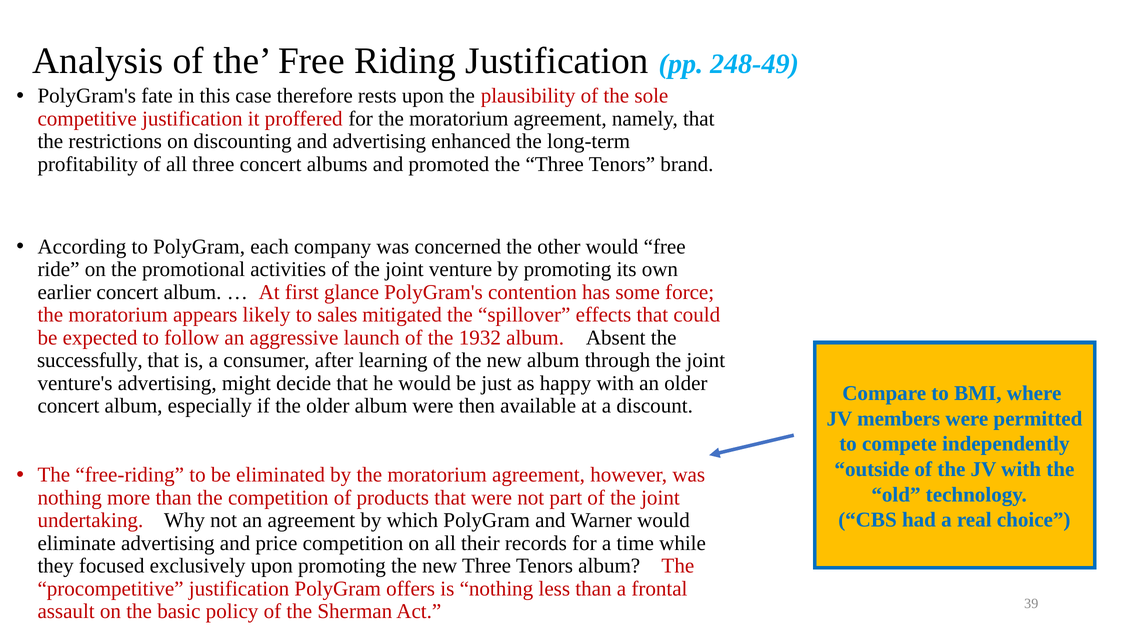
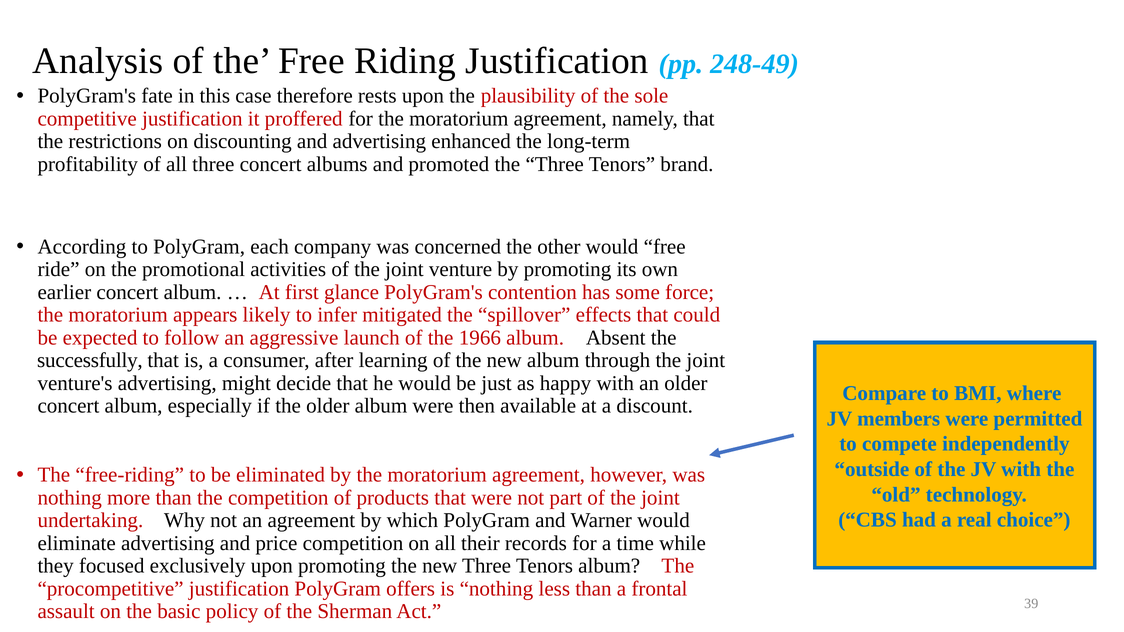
sales: sales -> infer
1932: 1932 -> 1966
